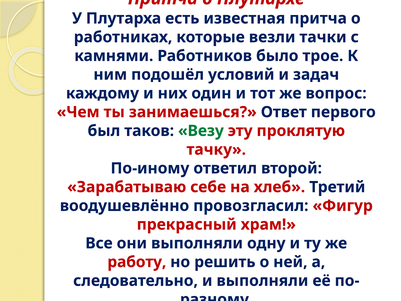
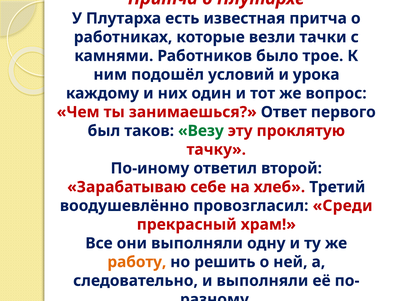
задач: задач -> урока
Фигур: Фигур -> Среди
работу colour: red -> orange
